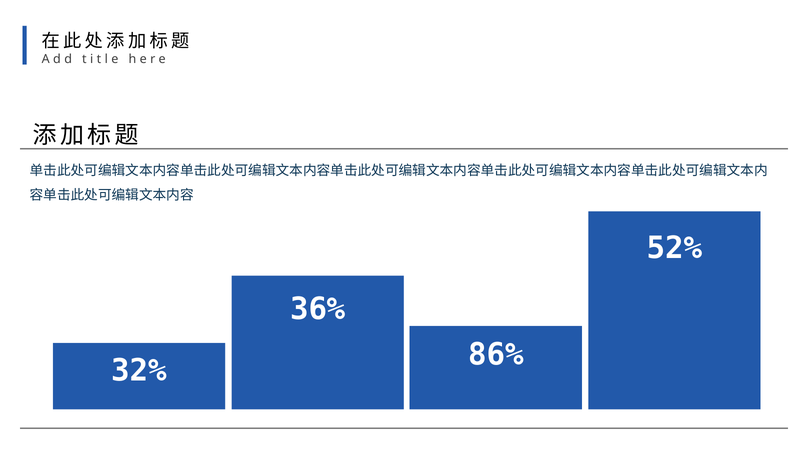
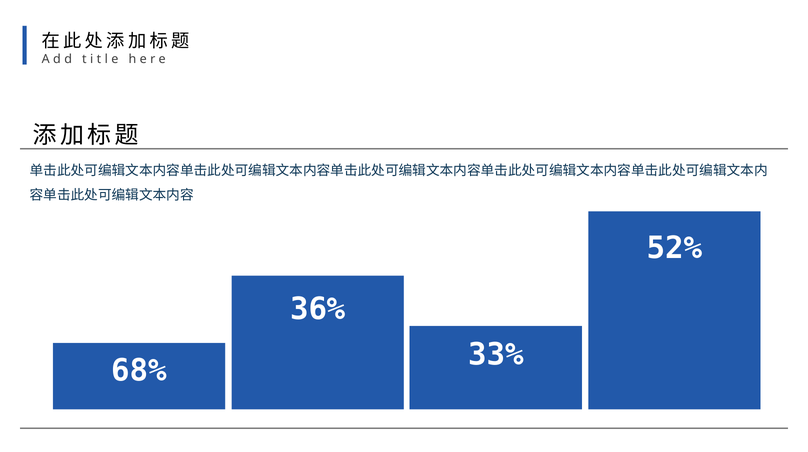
86%: 86% -> 33%
32%: 32% -> 68%
